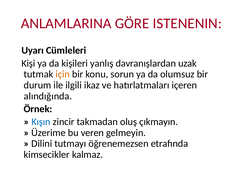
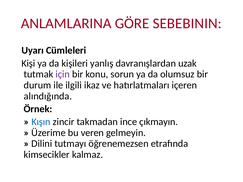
ISTENENIN: ISTENENIN -> SEBEBININ
için colour: orange -> purple
oluş: oluş -> ince
